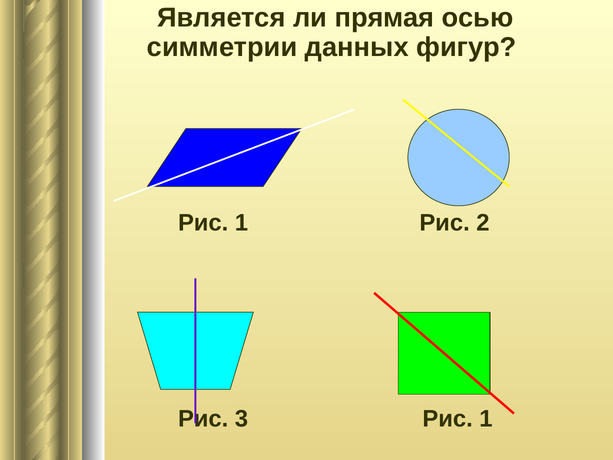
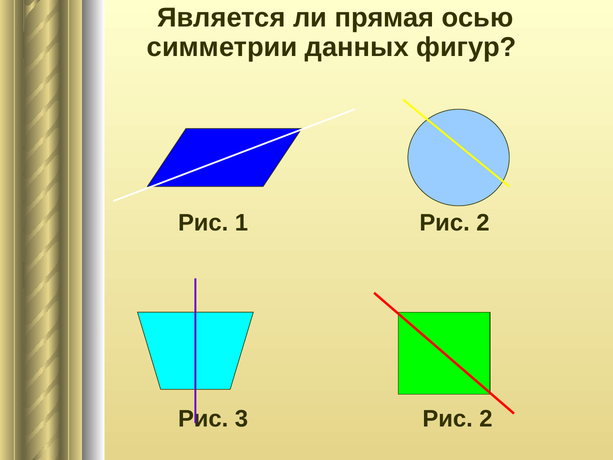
3 Рис 1: 1 -> 2
